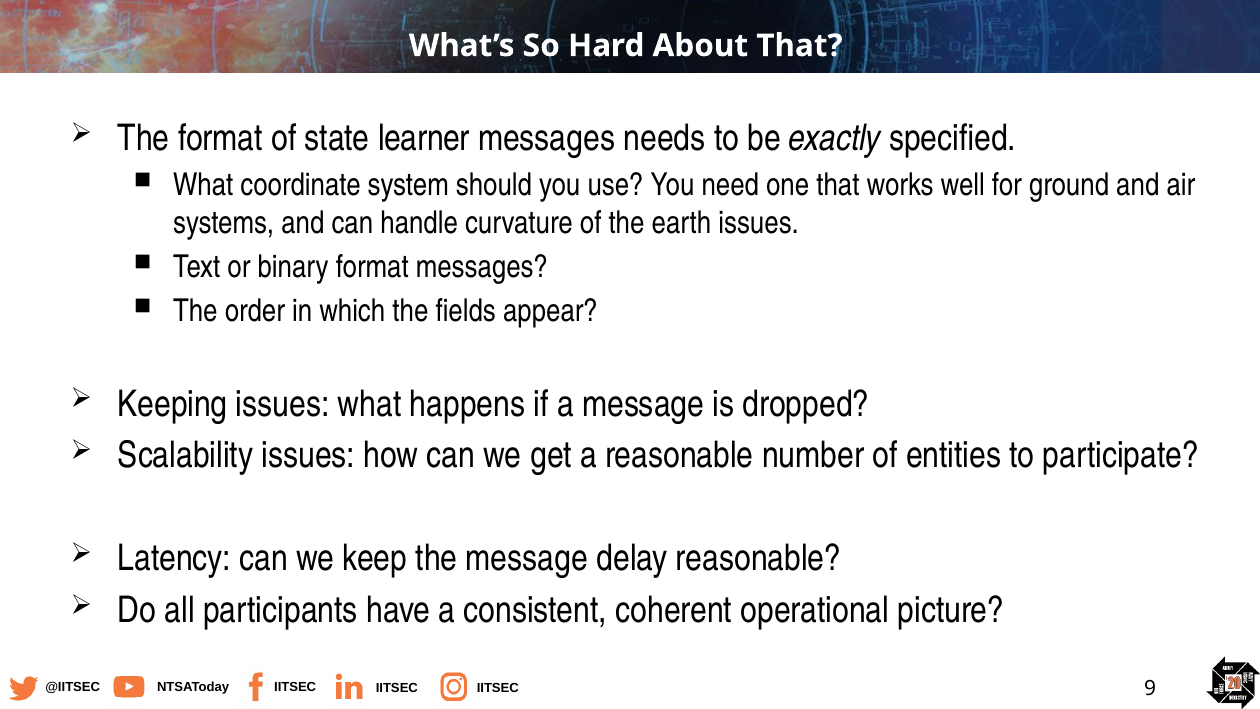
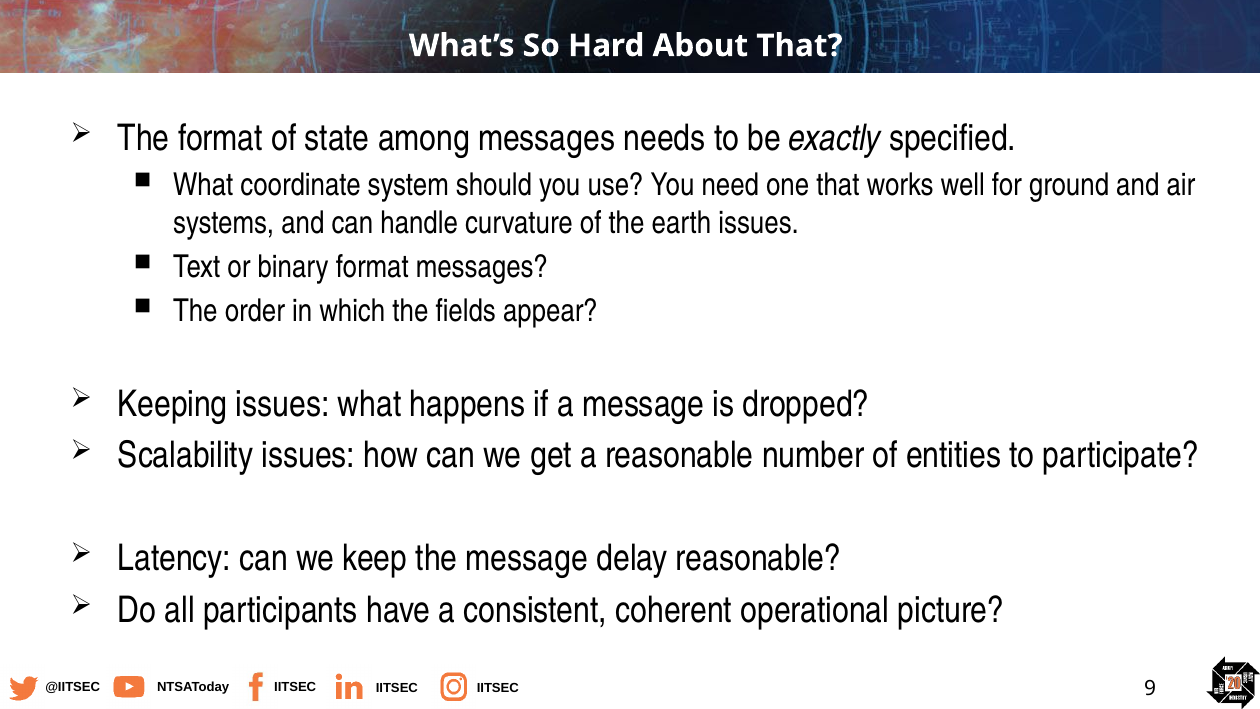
learner: learner -> among
